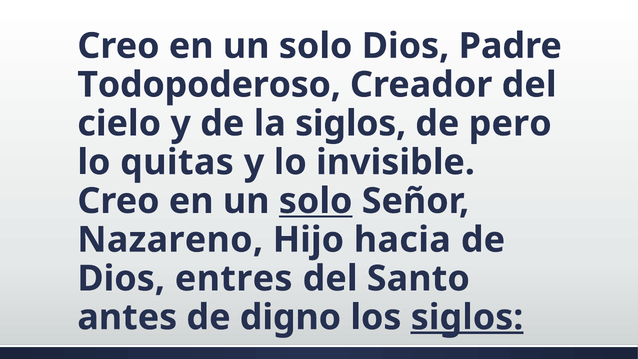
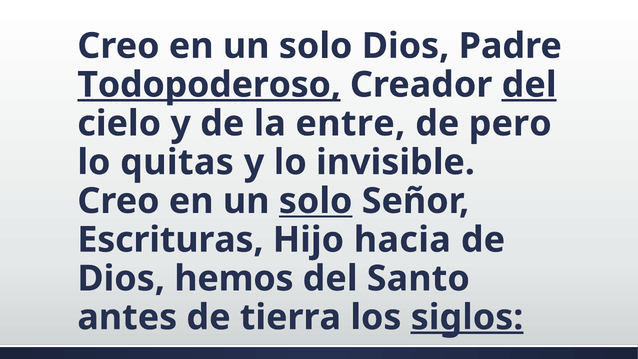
Todopoderoso underline: none -> present
del at (529, 85) underline: none -> present
la siglos: siglos -> entre
Nazareno: Nazareno -> Escrituras
entres: entres -> hemos
digno: digno -> tierra
